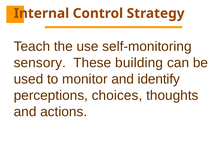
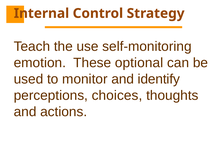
sensory: sensory -> emotion
building: building -> optional
